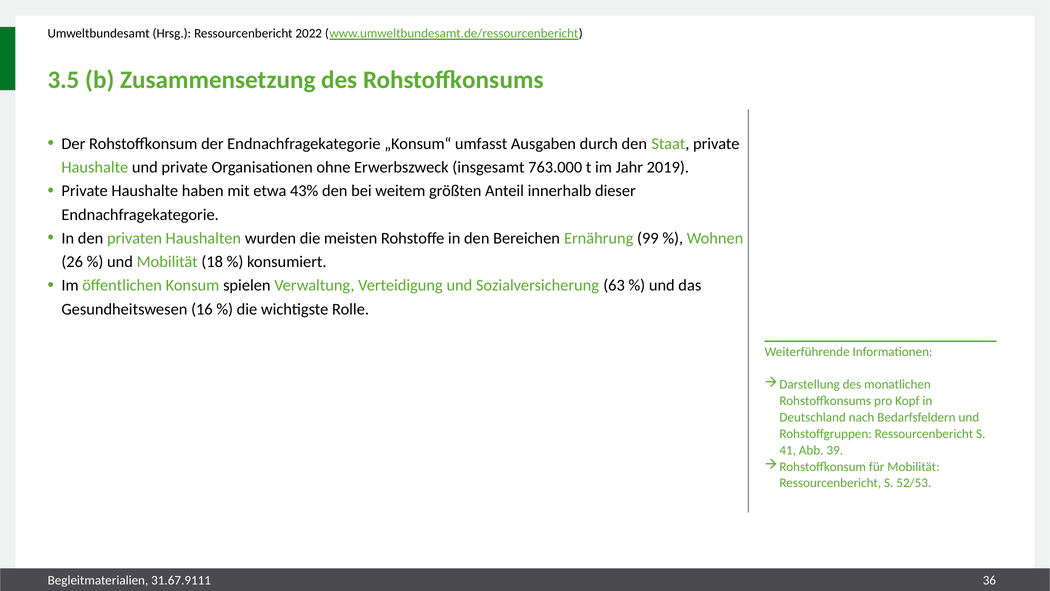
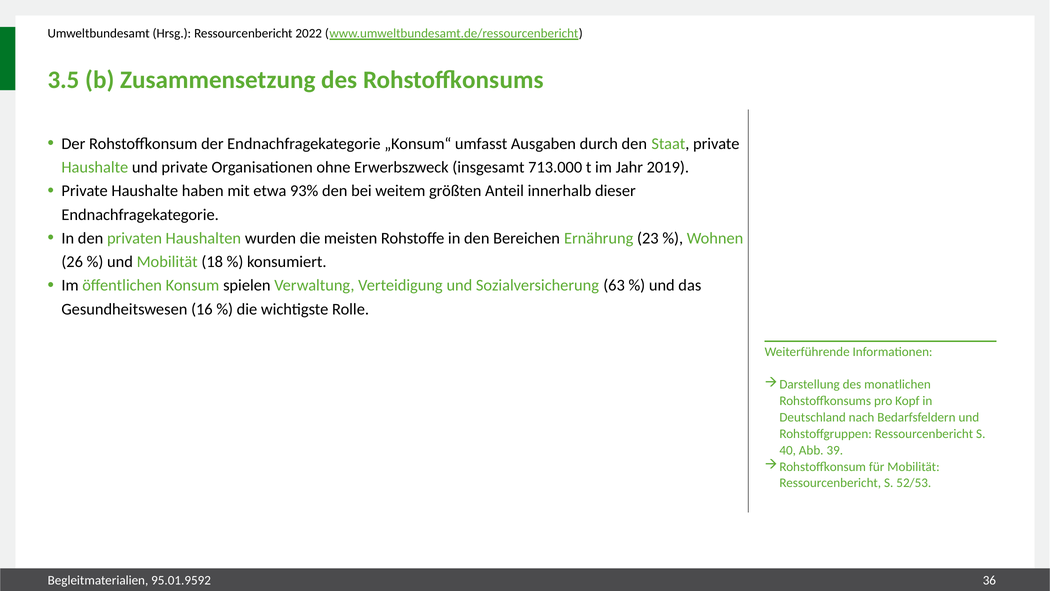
763.000: 763.000 -> 713.000
43%: 43% -> 93%
99: 99 -> 23
41: 41 -> 40
31.67.9111: 31.67.9111 -> 95.01.9592
